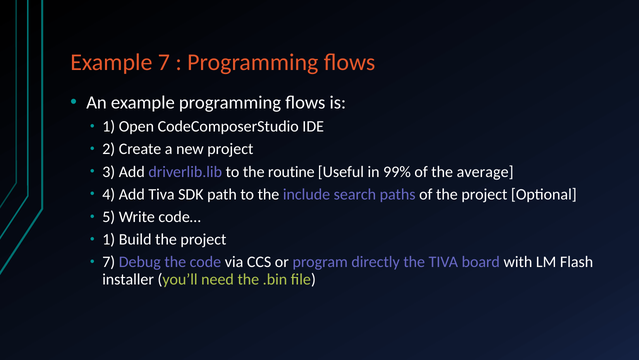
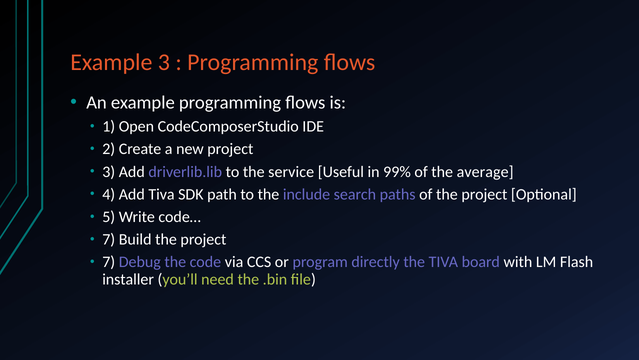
Example 7: 7 -> 3
routine: routine -> service
1 at (109, 239): 1 -> 7
